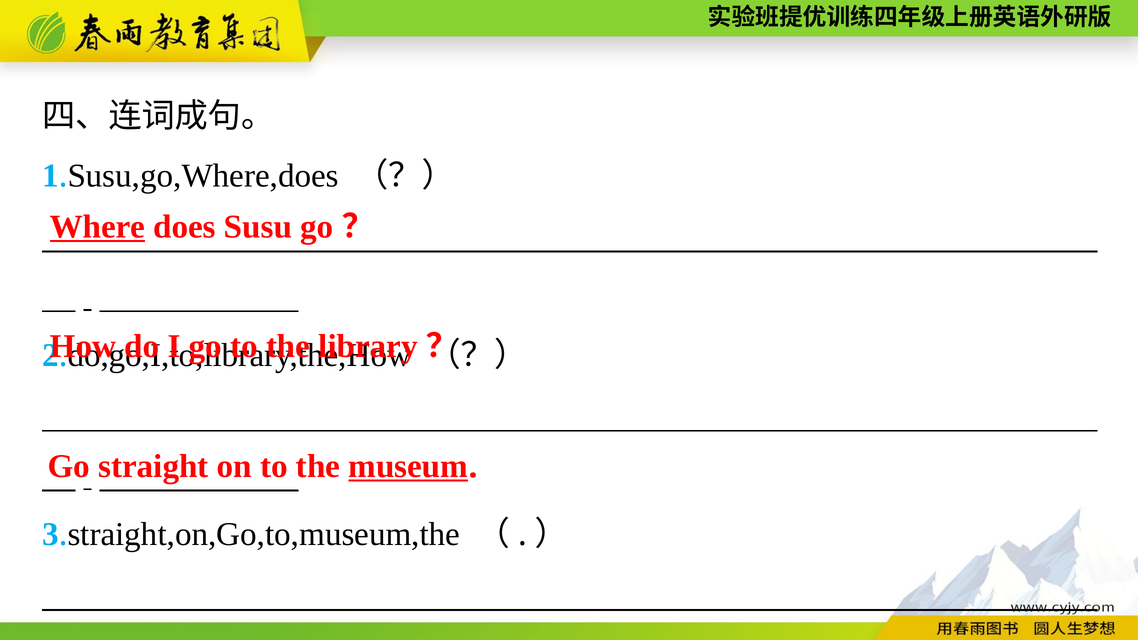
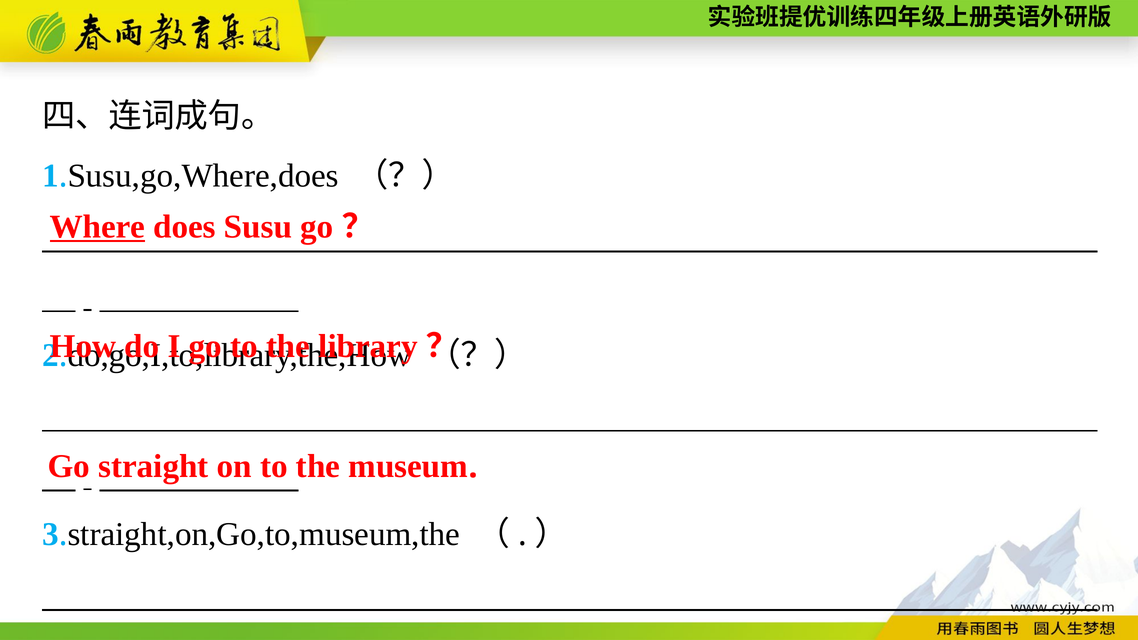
museum underline: present -> none
